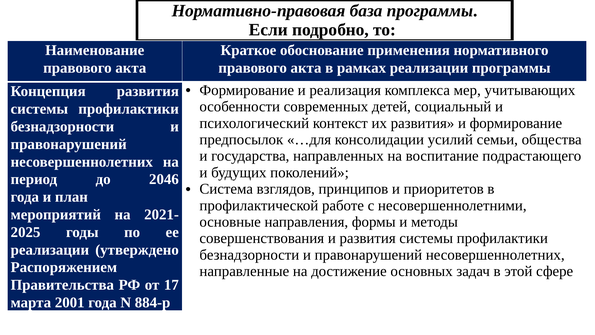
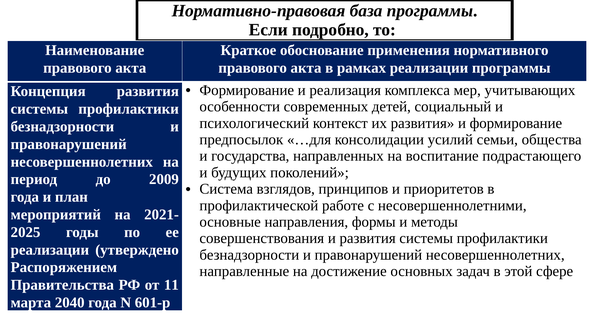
2046: 2046 -> 2009
17: 17 -> 11
2001: 2001 -> 2040
884-р: 884-р -> 601-р
